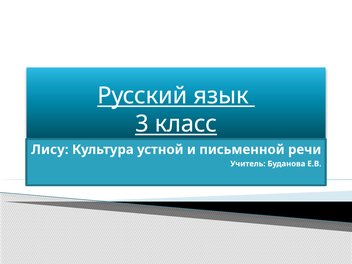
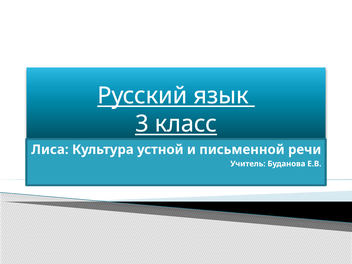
Лису: Лису -> Лиса
